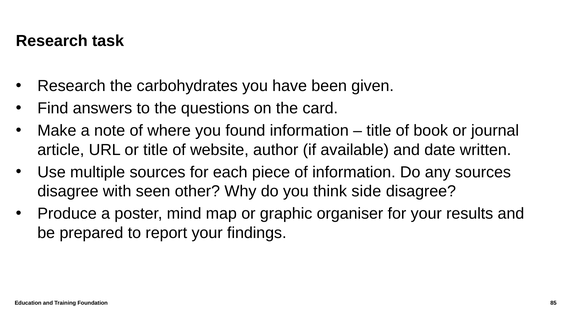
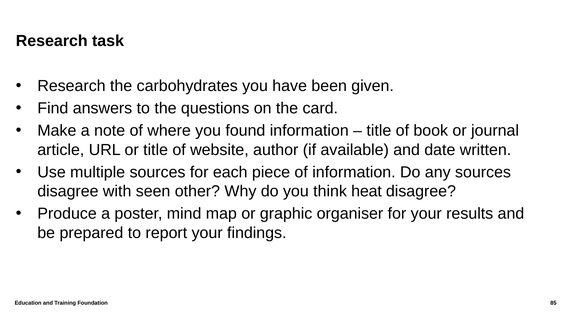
side: side -> heat
